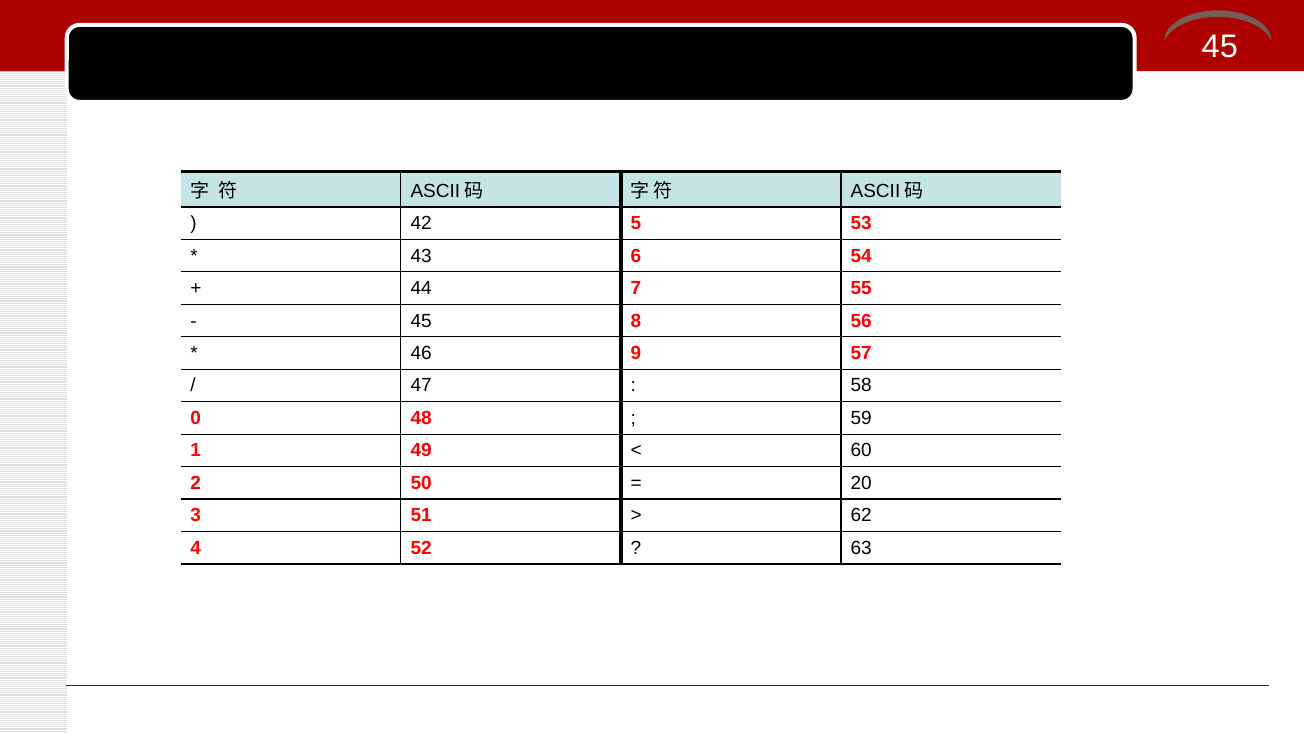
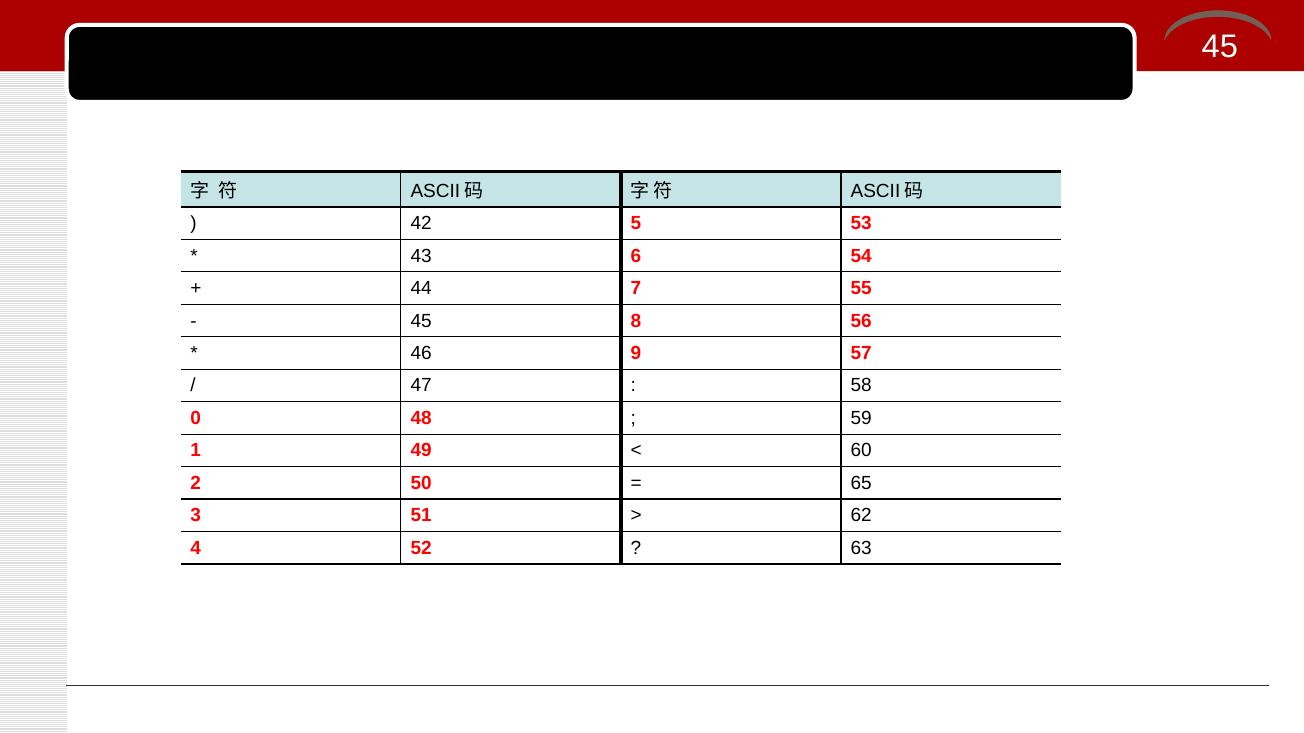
20: 20 -> 65
